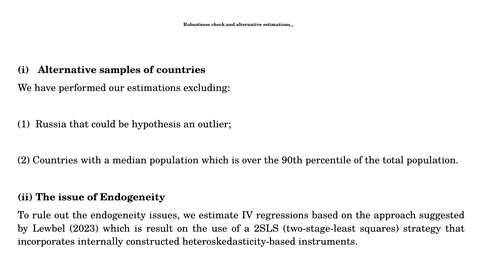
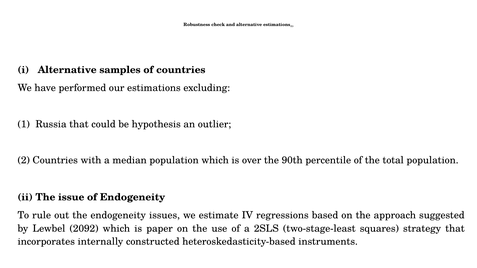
2023: 2023 -> 2092
result: result -> paper
